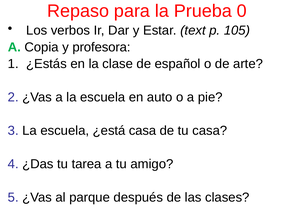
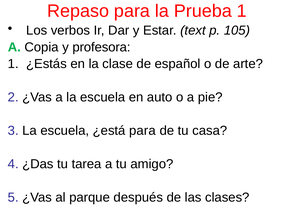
Prueba 0: 0 -> 1
¿está casa: casa -> para
